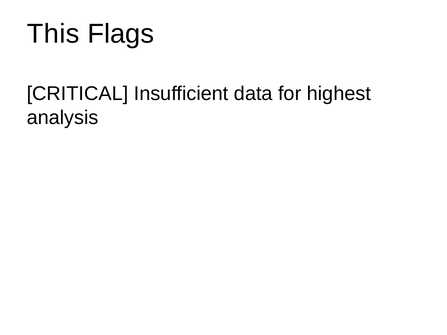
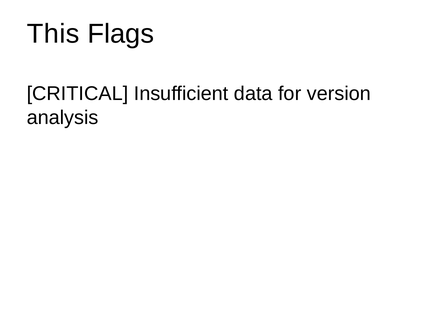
highest: highest -> version
